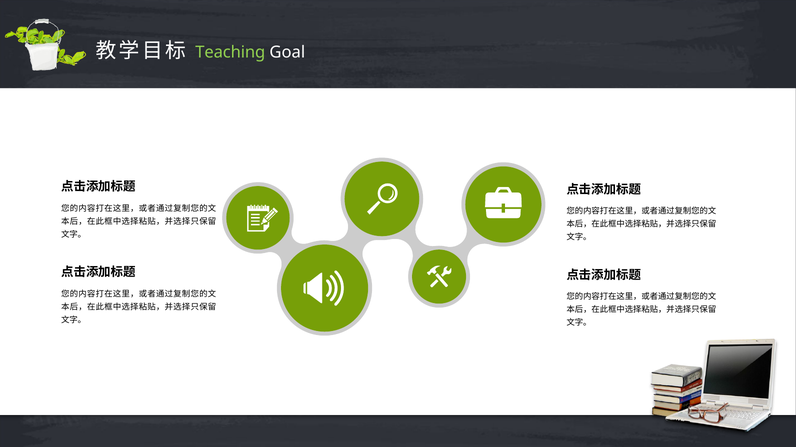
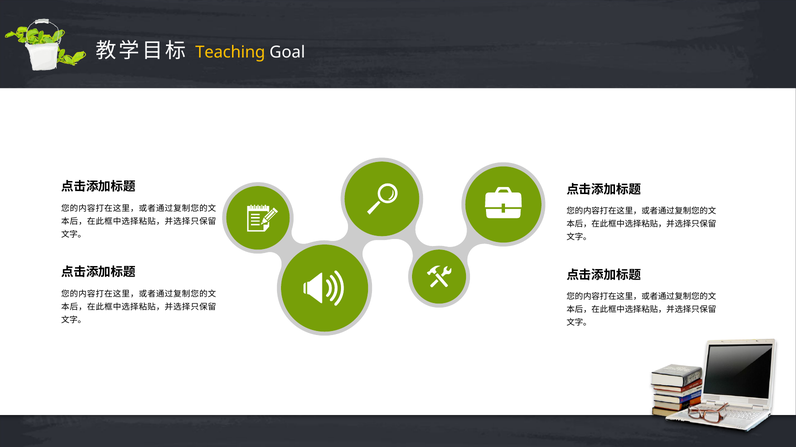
Teaching colour: light green -> yellow
